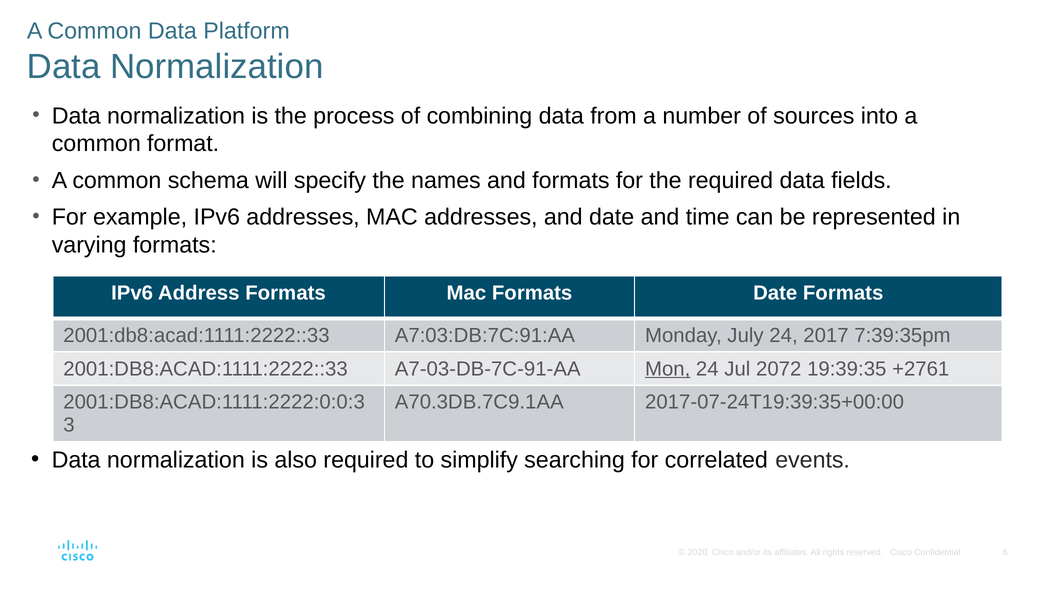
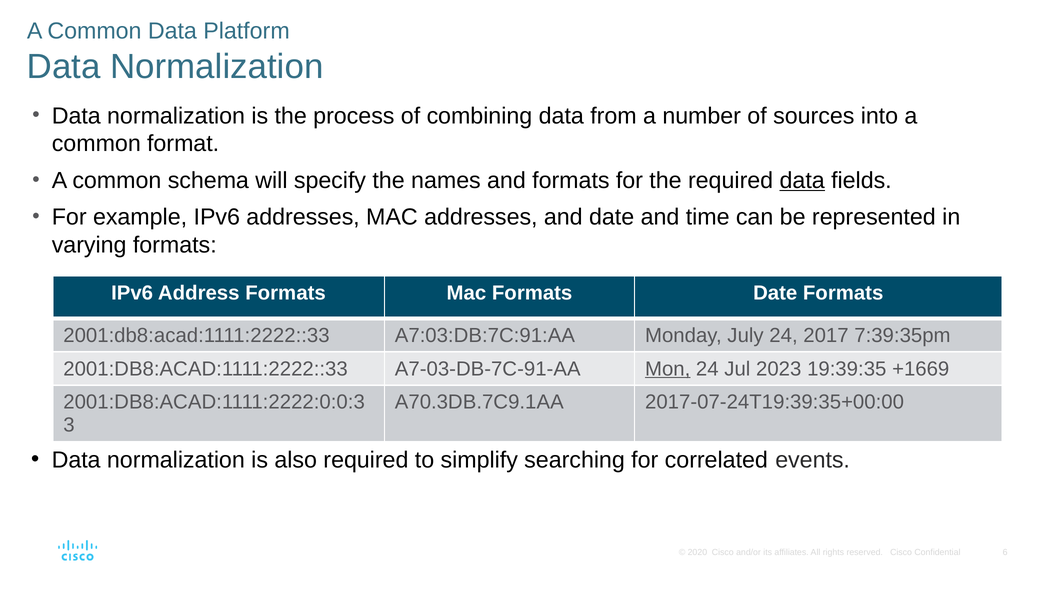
data at (802, 180) underline: none -> present
2072: 2072 -> 2023
+2761: +2761 -> +1669
